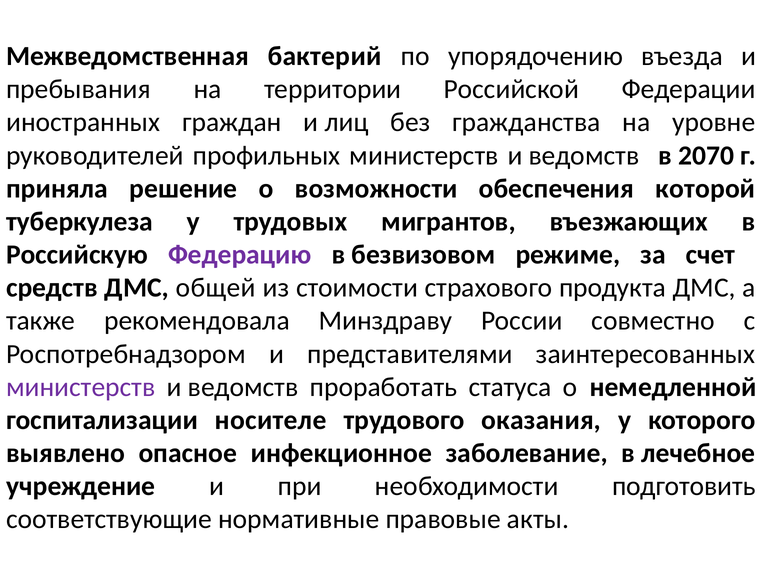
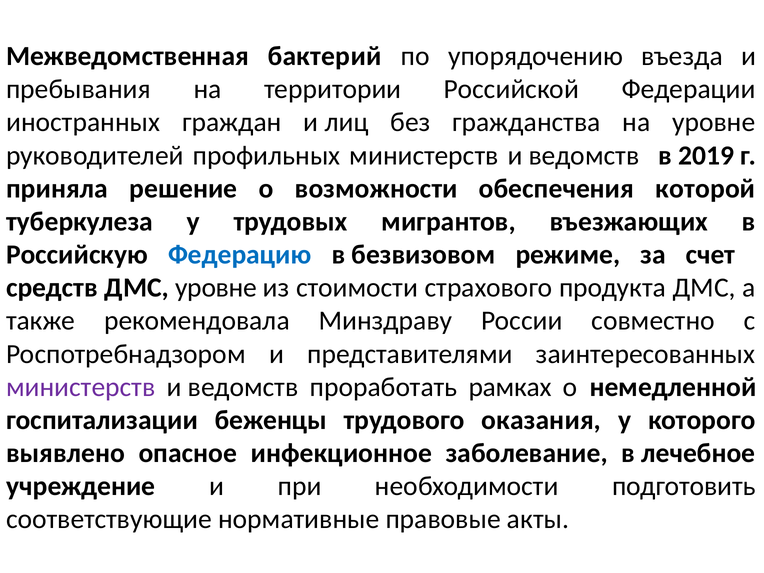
2070: 2070 -> 2019
Федерацию colour: purple -> blue
ДМС общей: общей -> уровне
статуса: статуса -> рамках
носителе: носителе -> беженцы
